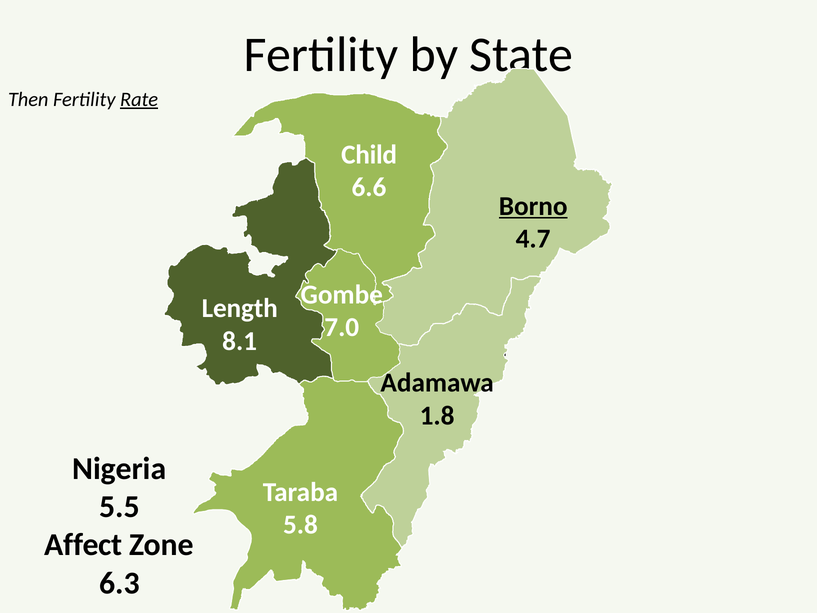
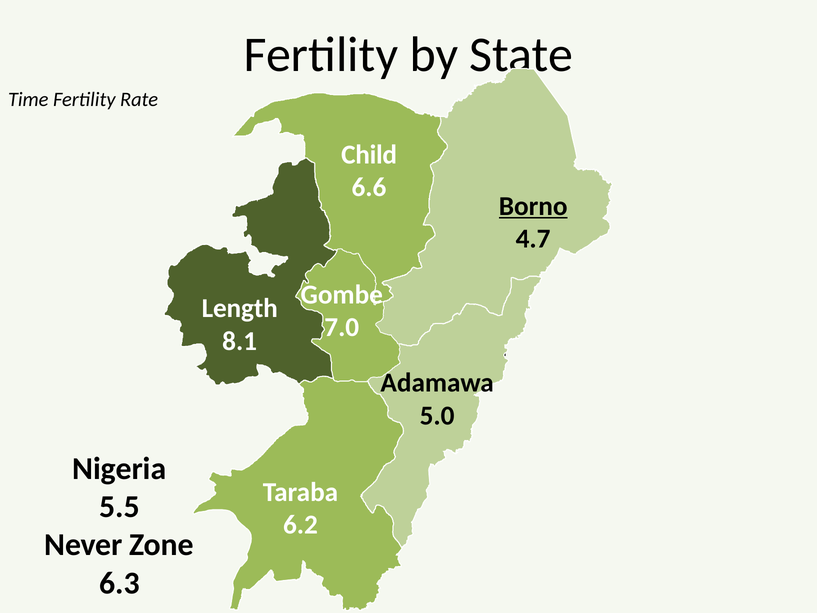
Then: Then -> Time
Rate underline: present -> none
1.8: 1.8 -> 5.0
5.8: 5.8 -> 6.2
Affect: Affect -> Never
